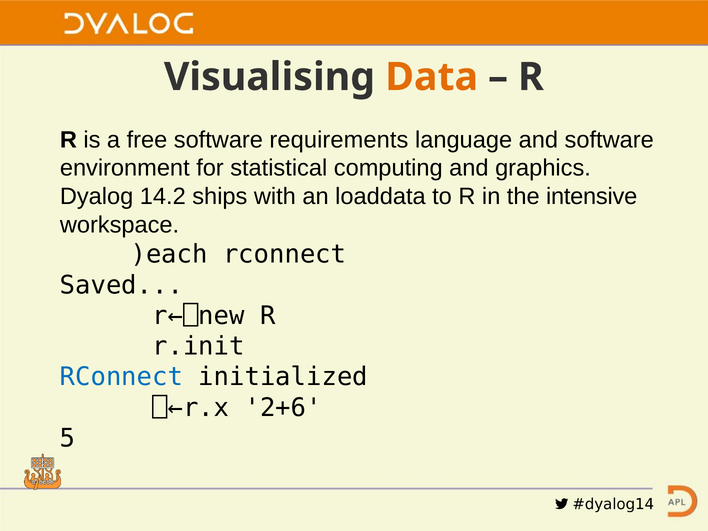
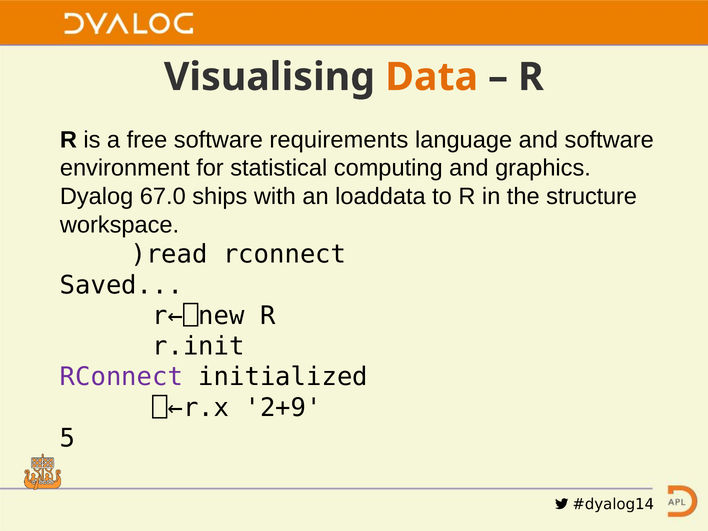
14.2: 14.2 -> 67.0
intensive: intensive -> structure
)each: )each -> )read
RConnect at (121, 377) colour: blue -> purple
2+6: 2+6 -> 2+9
